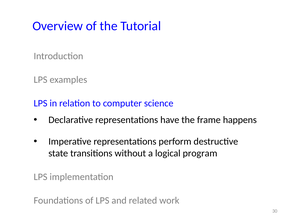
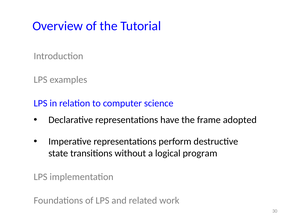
happens: happens -> adopted
